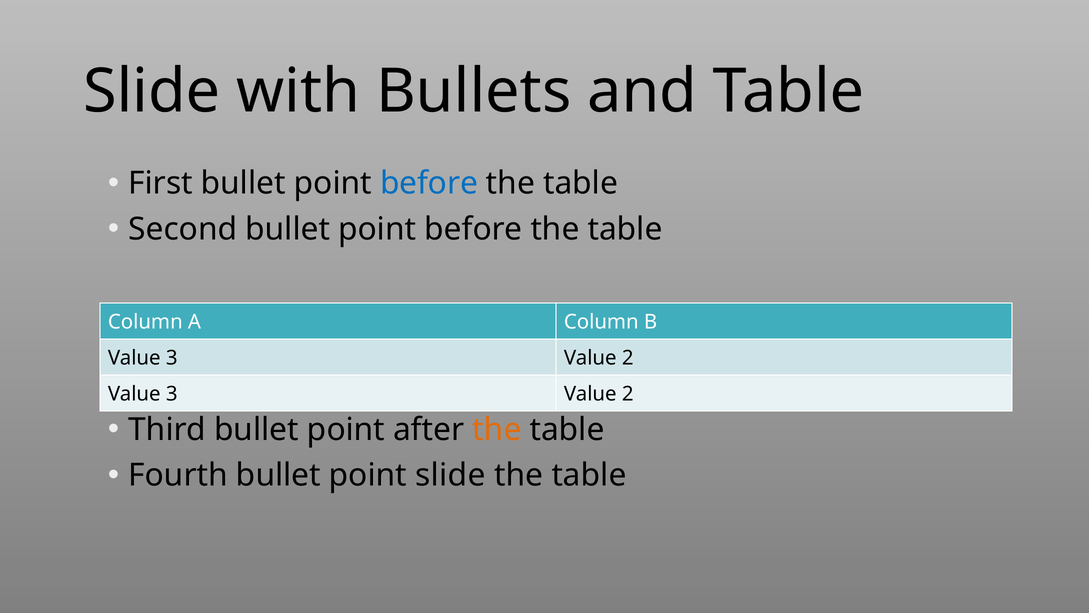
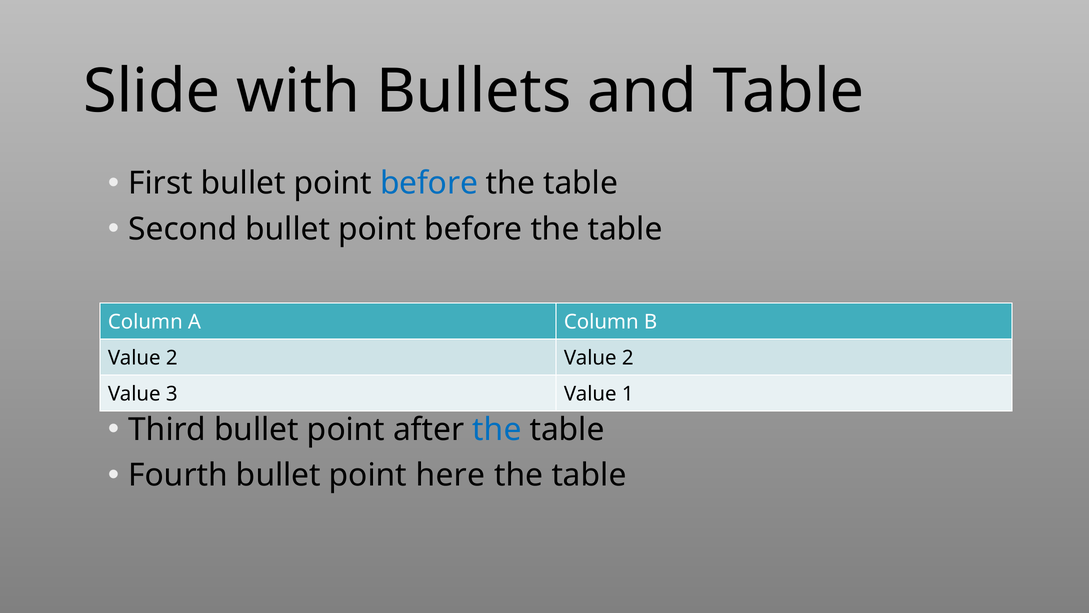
3 at (172, 358): 3 -> 2
2 at (628, 394): 2 -> 1
the at (497, 429) colour: orange -> blue
point slide: slide -> here
